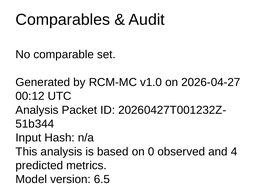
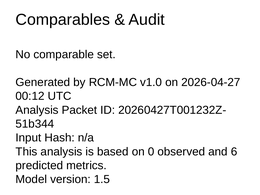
4: 4 -> 6
6.5: 6.5 -> 1.5
